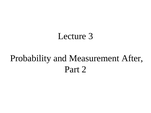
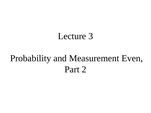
After: After -> Even
